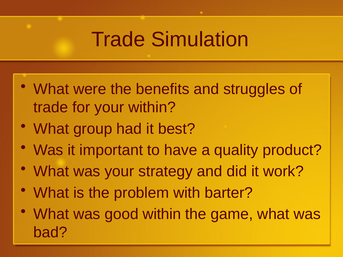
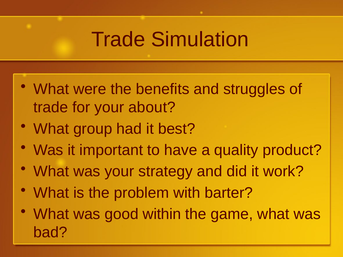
your within: within -> about
